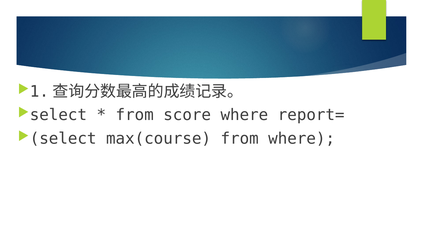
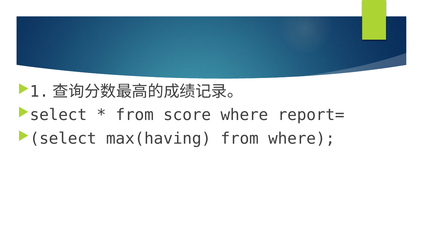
max(course: max(course -> max(having
